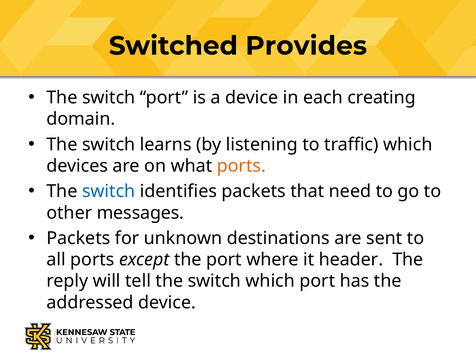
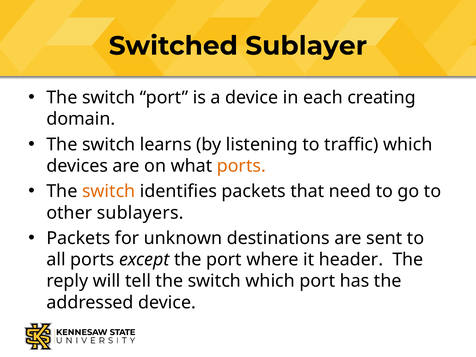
Provides: Provides -> Sublayer
switch at (109, 191) colour: blue -> orange
messages: messages -> sublayers
